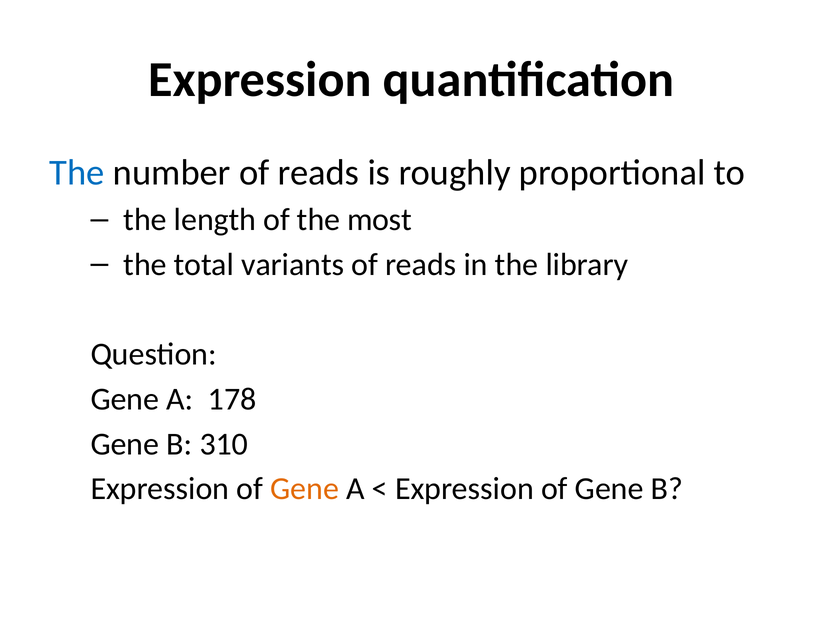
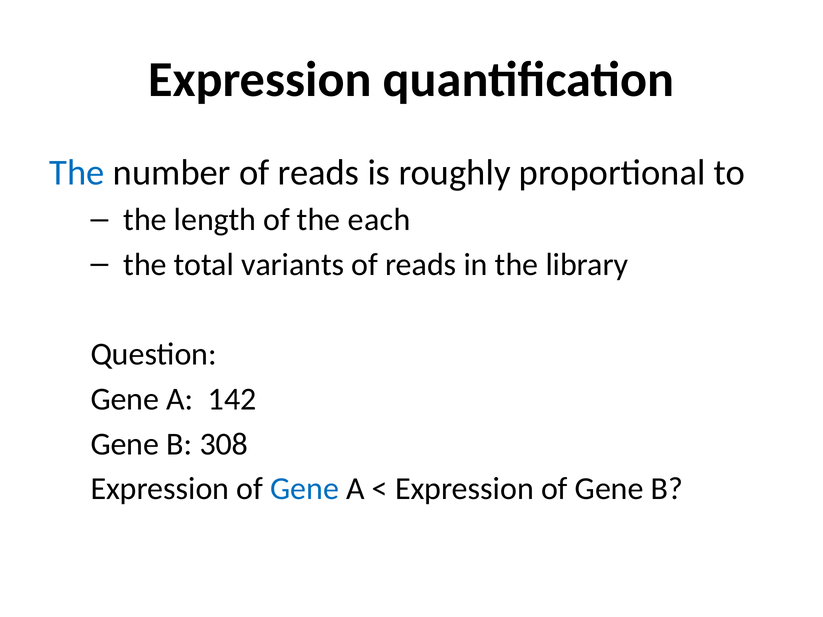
most: most -> each
178: 178 -> 142
310: 310 -> 308
Gene at (305, 489) colour: orange -> blue
